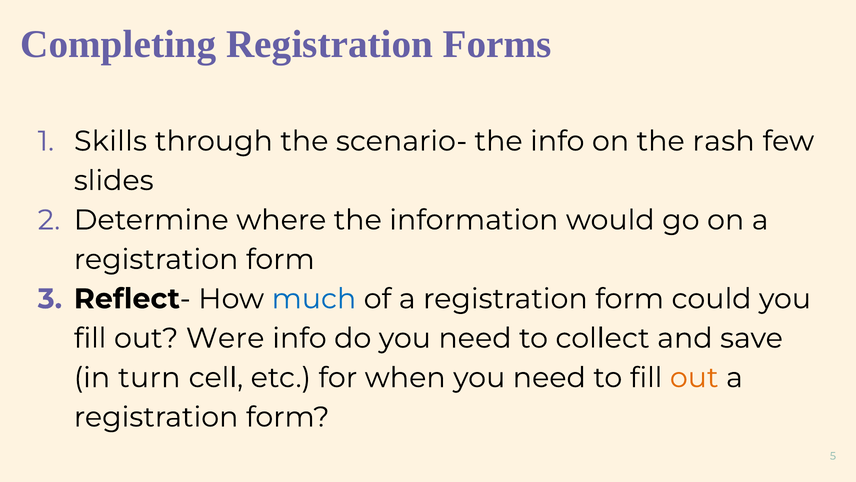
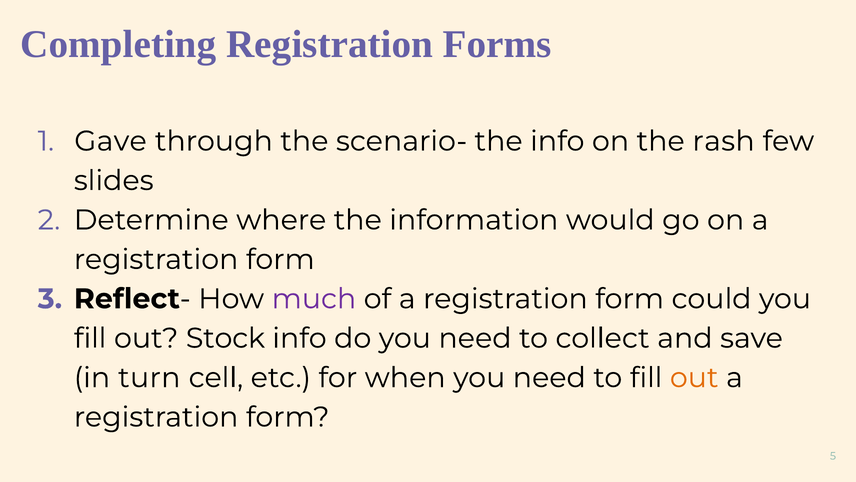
Skills: Skills -> Gave
much colour: blue -> purple
Were: Were -> Stock
